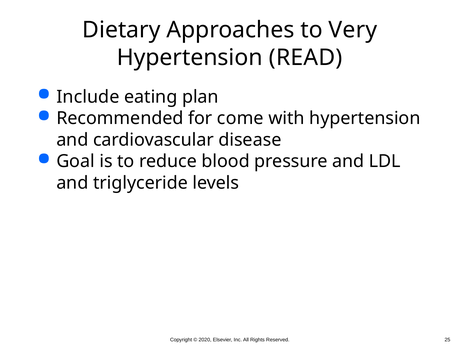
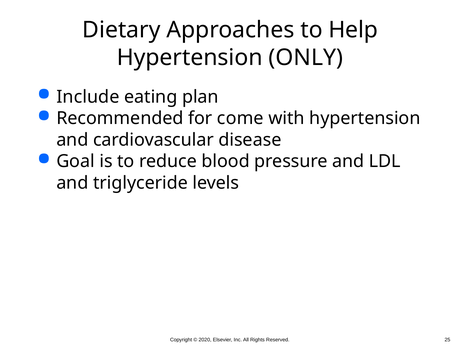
Very: Very -> Help
READ: READ -> ONLY
